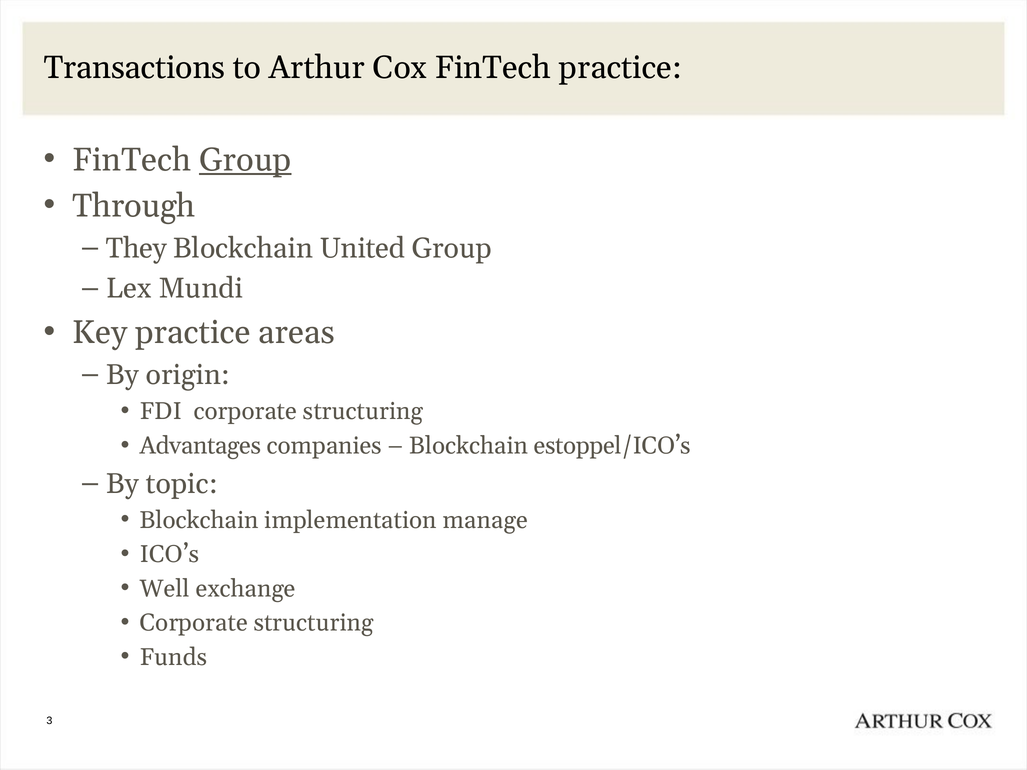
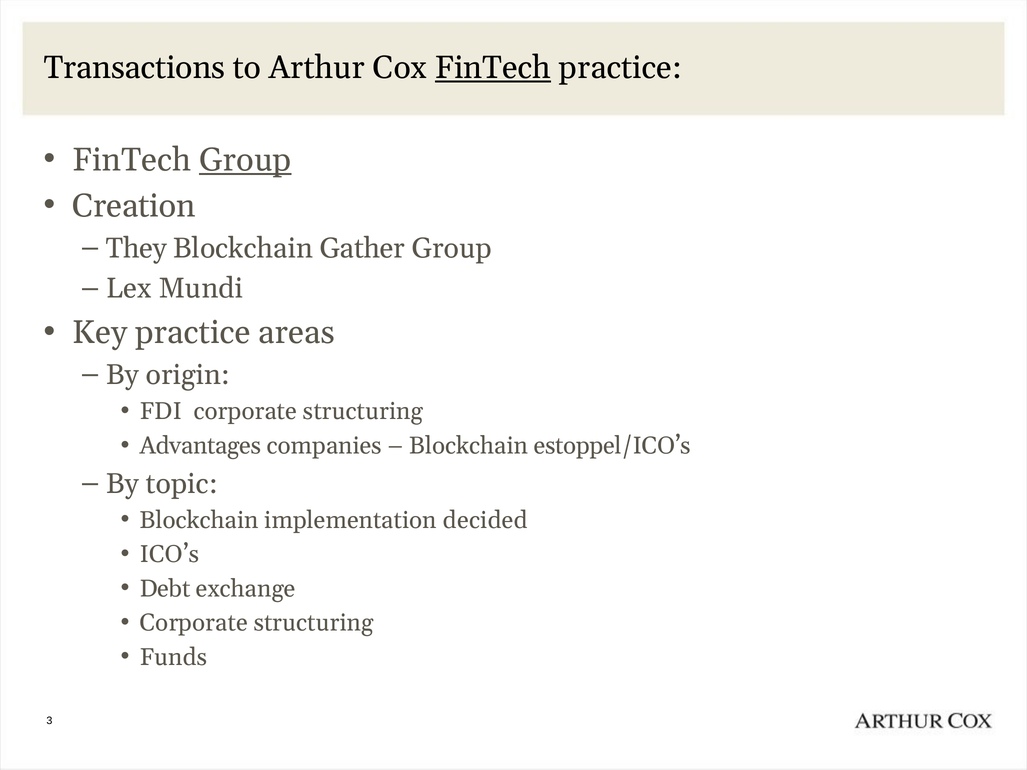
FinTech at (493, 68) underline: none -> present
Through: Through -> Creation
United: United -> Gather
manage: manage -> decided
Well: Well -> Debt
